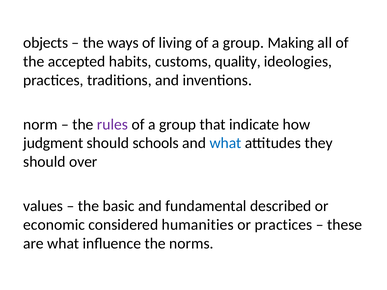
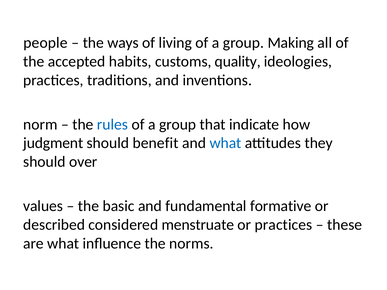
objects: objects -> people
rules colour: purple -> blue
schools: schools -> benefit
described: described -> formative
economic: economic -> described
humanities: humanities -> menstruate
